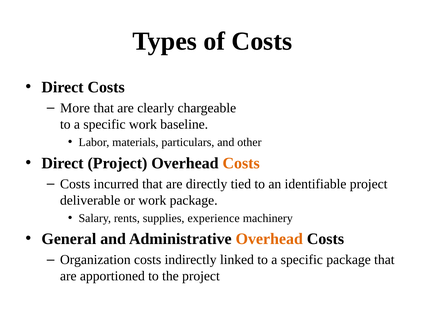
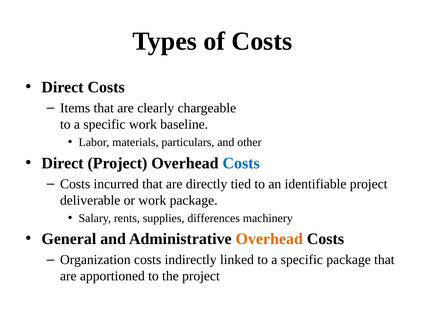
More: More -> Items
Costs at (241, 163) colour: orange -> blue
experience: experience -> differences
